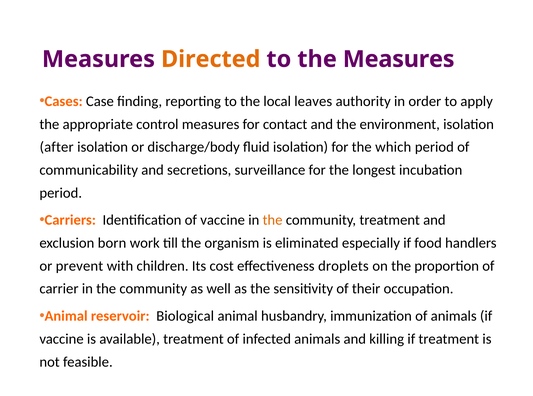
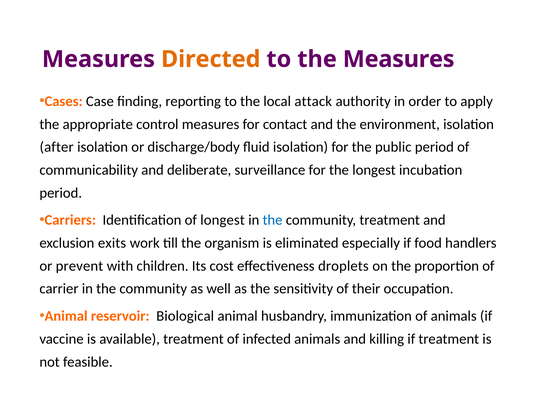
leaves: leaves -> attack
which: which -> public
secretions: secretions -> deliberate
of vaccine: vaccine -> longest
the at (273, 220) colour: orange -> blue
born: born -> exits
